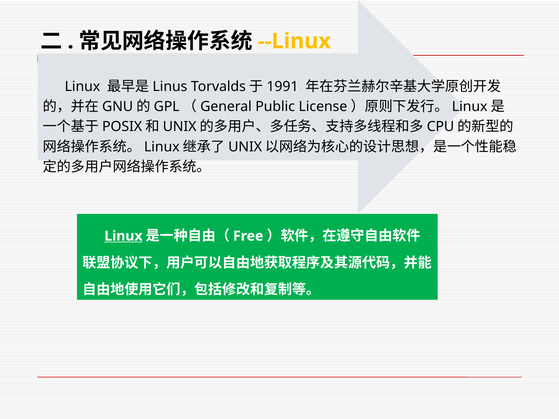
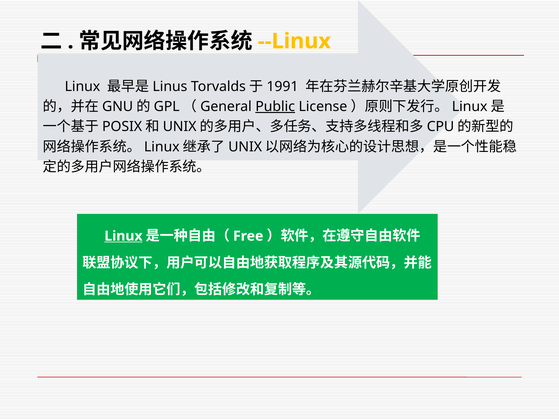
Public underline: none -> present
